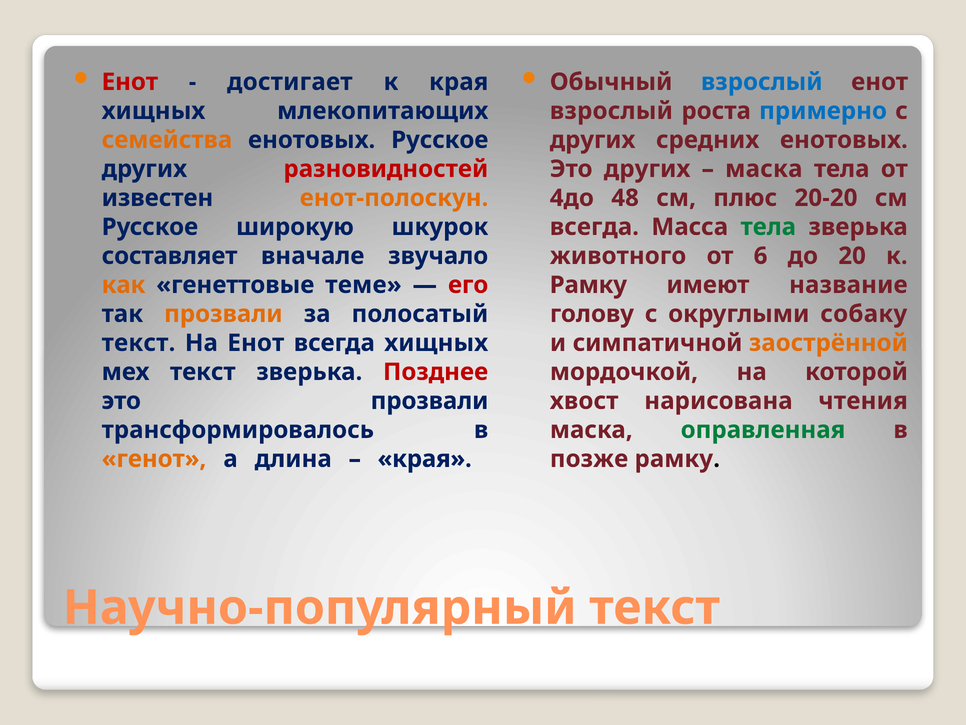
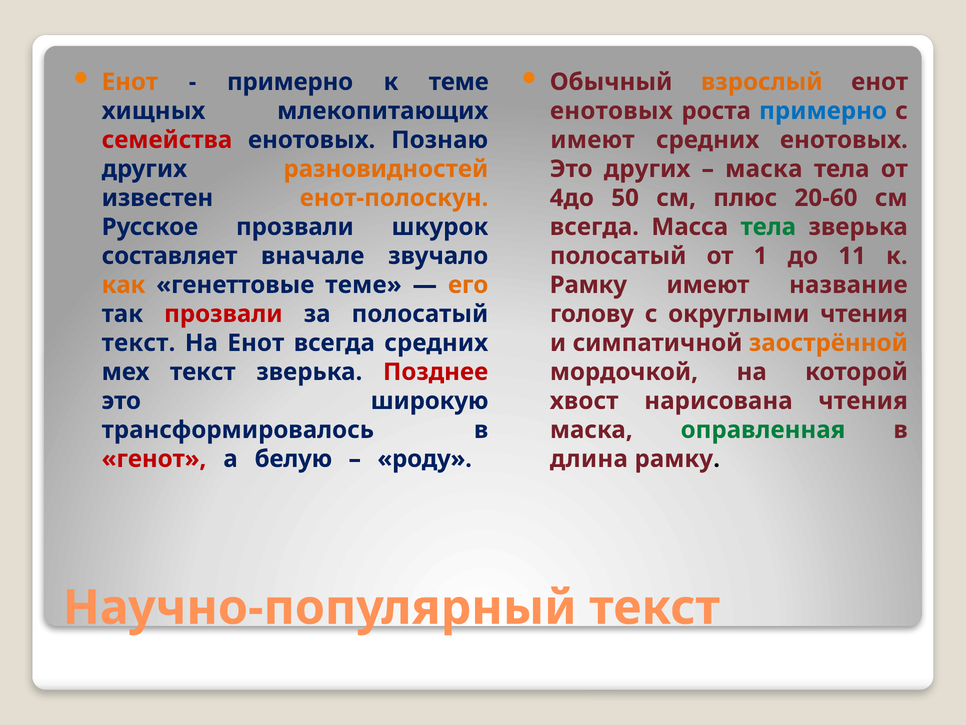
Енот at (130, 82) colour: red -> orange
достигает at (290, 82): достигает -> примерно
к края: края -> теме
взрослый at (762, 82) colour: blue -> orange
взрослый at (611, 111): взрослый -> енотовых
семейства colour: orange -> red
енотовых Русское: Русское -> Познаю
других at (593, 140): других -> имеют
разновидностей colour: red -> orange
48: 48 -> 50
20-20: 20-20 -> 20-60
Русское широкую: широкую -> прозвали
животного at (618, 256): животного -> полосатый
6: 6 -> 1
20: 20 -> 11
его colour: red -> orange
прозвали at (223, 314) colour: orange -> red
округлыми собаку: собаку -> чтения
всегда хищных: хищных -> средних
это прозвали: прозвали -> широкую
генот colour: orange -> red
длина: длина -> белую
края at (425, 459): края -> роду
позже: позже -> длина
